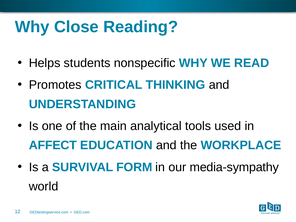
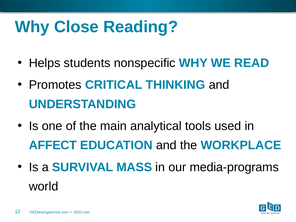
FORM: FORM -> MASS
media-sympathy: media-sympathy -> media-programs
